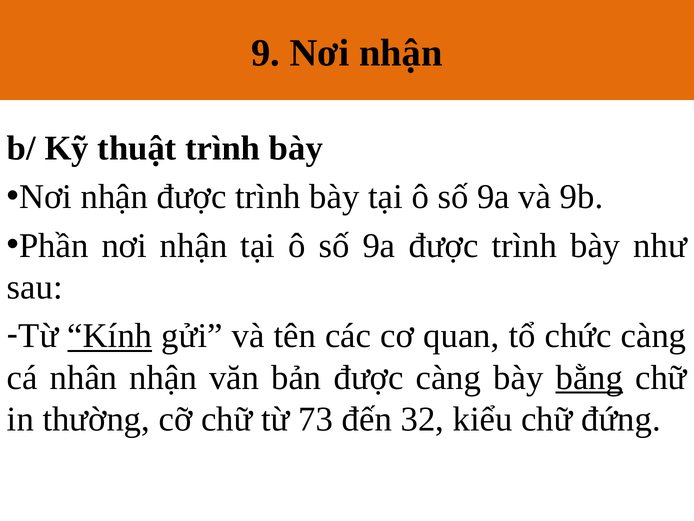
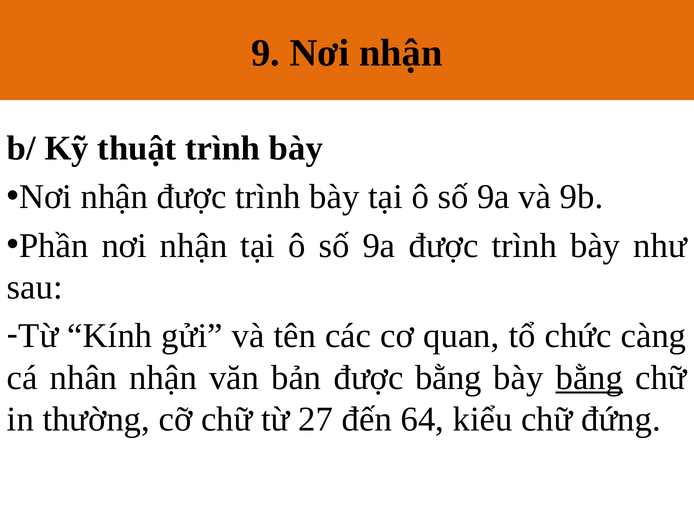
Kính underline: present -> none
được càng: càng -> bằng
73: 73 -> 27
32: 32 -> 64
